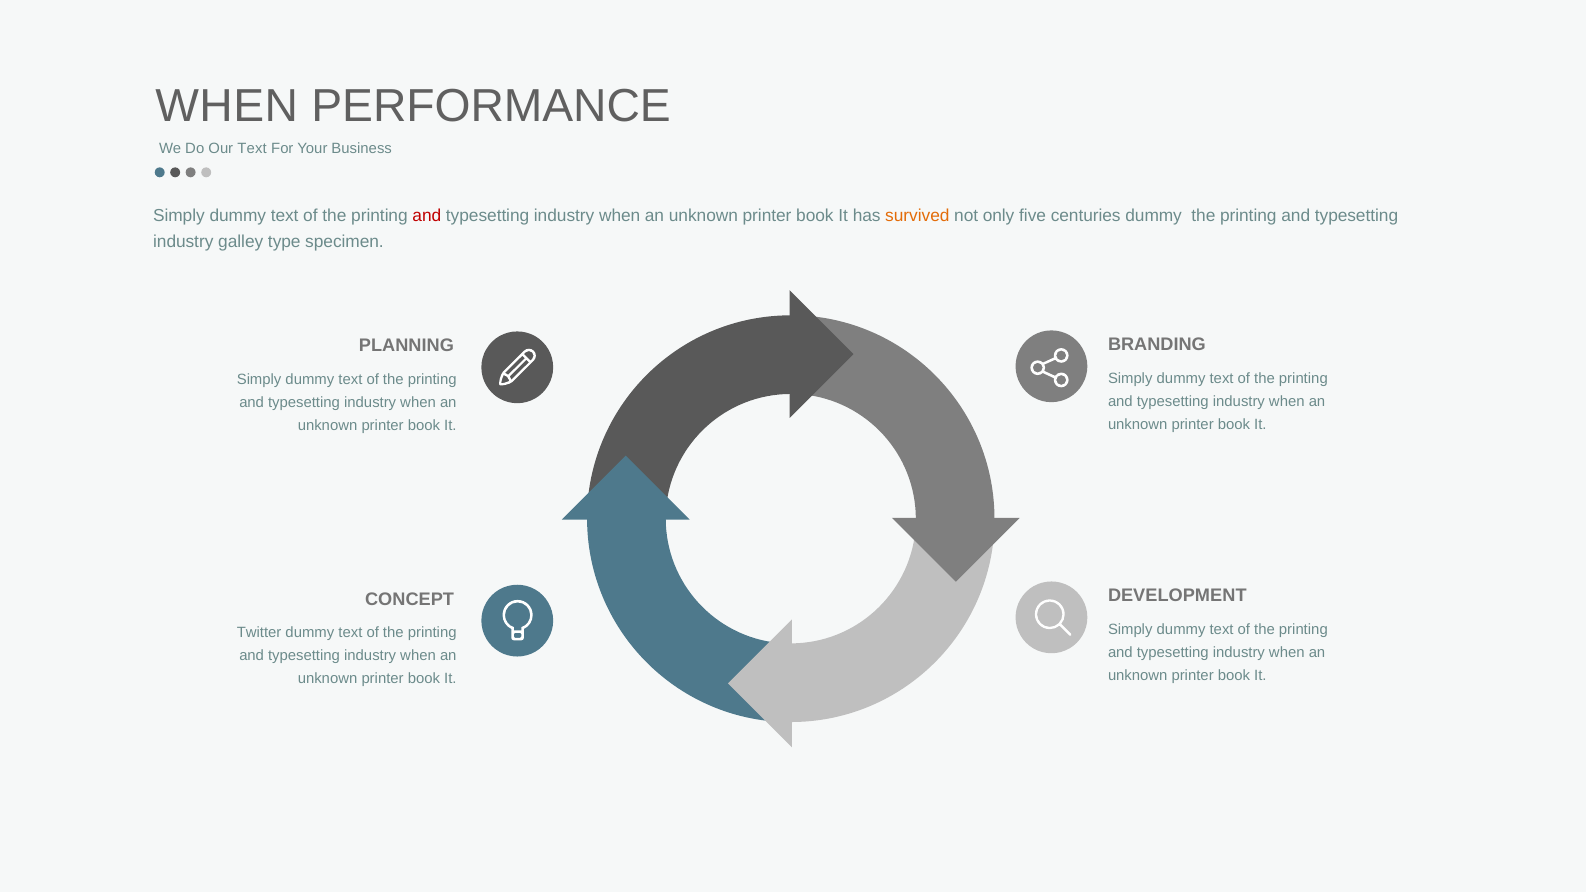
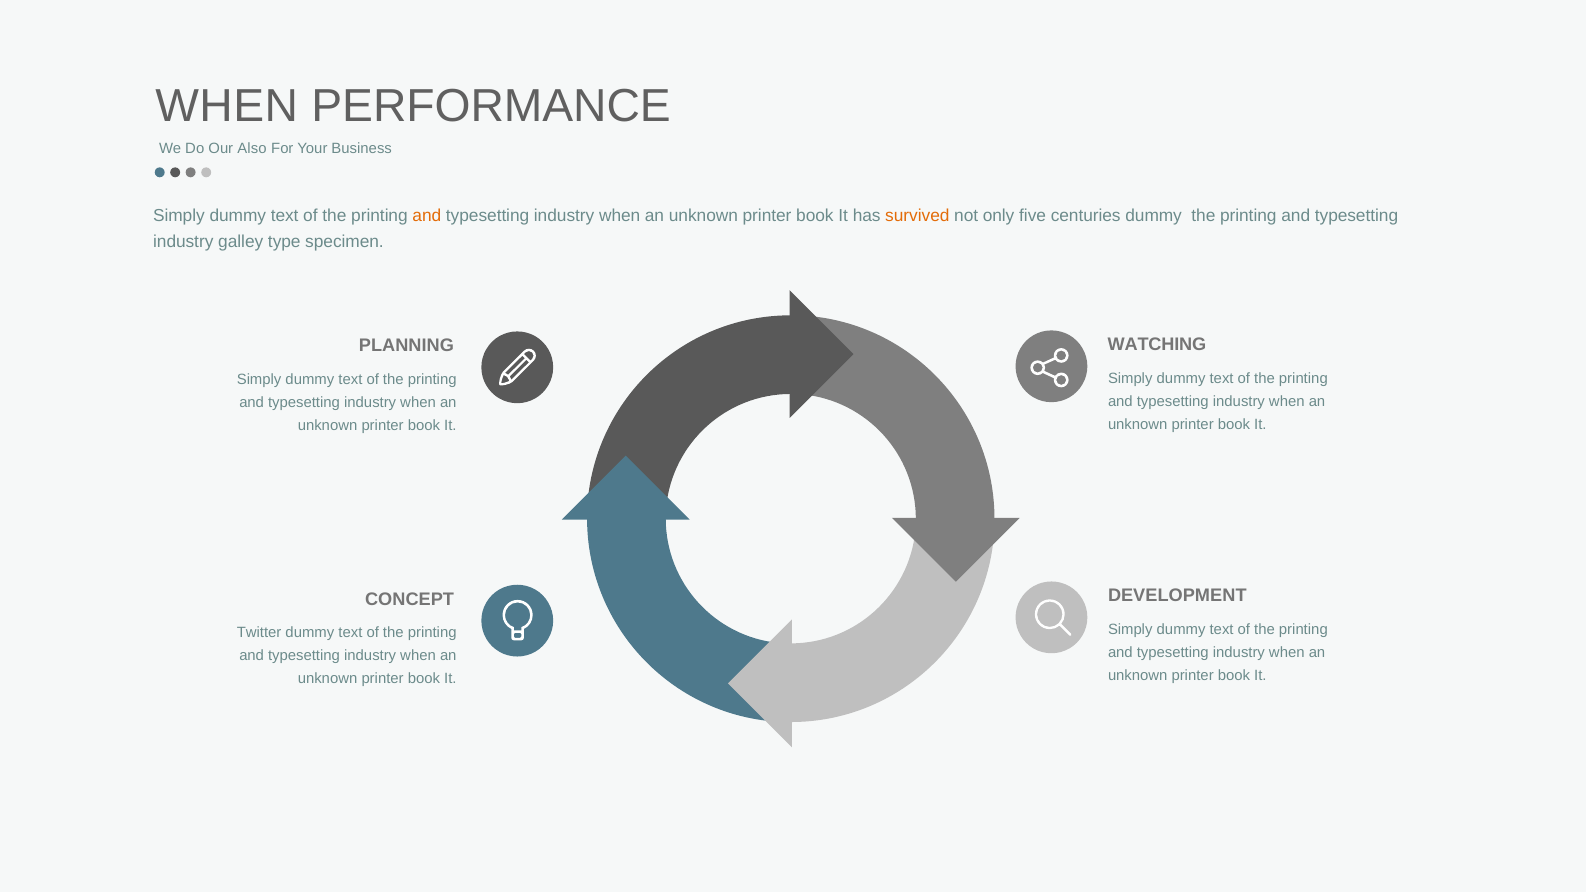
Our Text: Text -> Also
and at (427, 216) colour: red -> orange
BRANDING: BRANDING -> WATCHING
